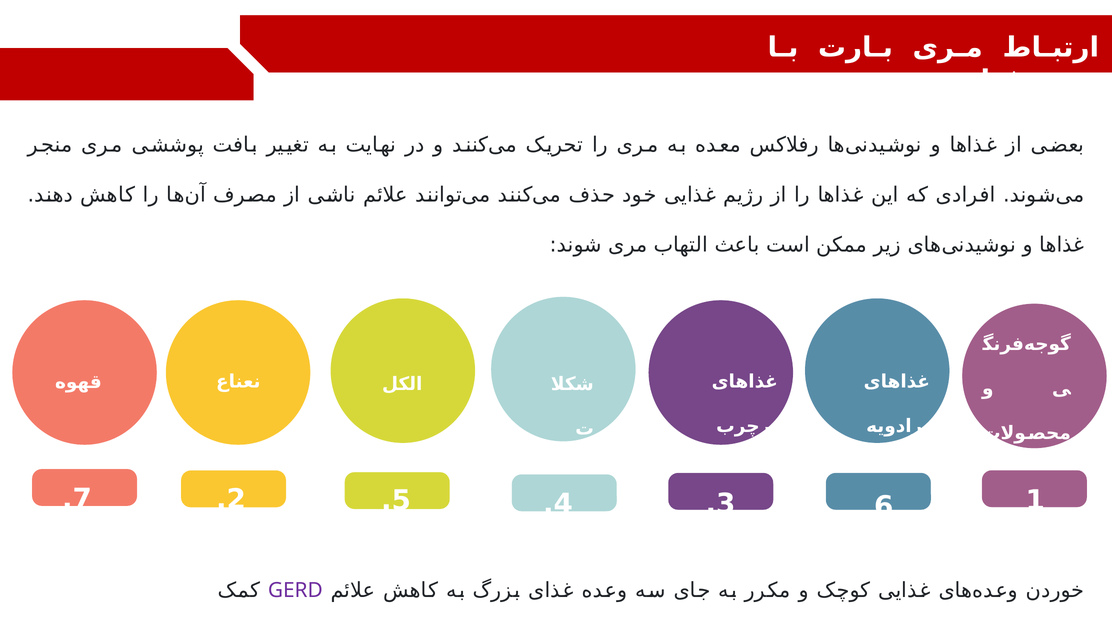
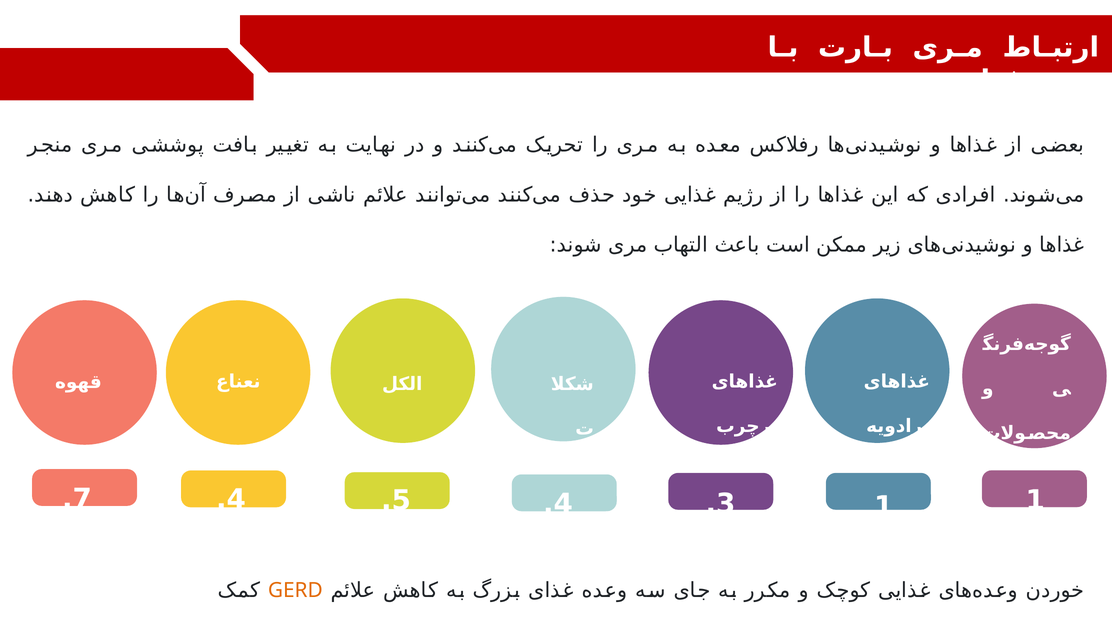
2 at (236, 499): 2 -> 4
6 at (884, 506): 6 -> 1
GERD colour: purple -> orange
